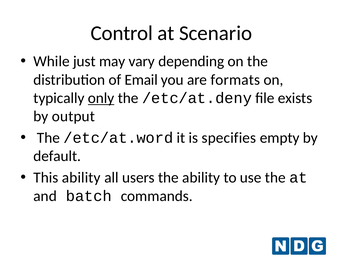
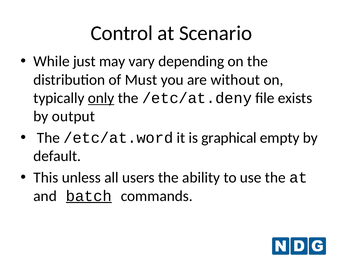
Email: Email -> Must
formats: formats -> without
specifies: specifies -> graphical
This ability: ability -> unless
batch underline: none -> present
